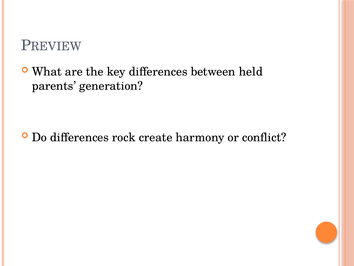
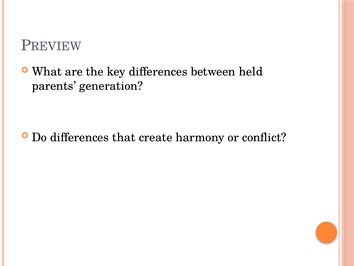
rock: rock -> that
